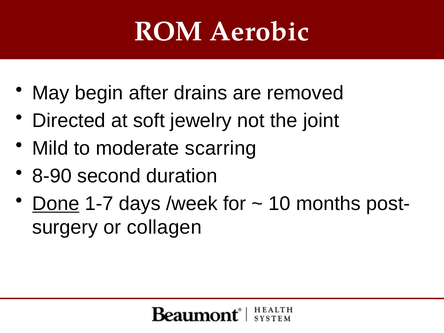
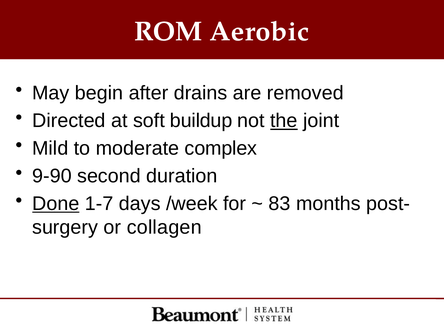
jewelry: jewelry -> buildup
the underline: none -> present
scarring: scarring -> complex
8-90: 8-90 -> 9-90
10: 10 -> 83
